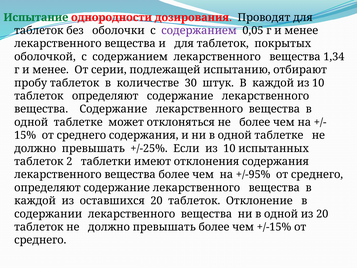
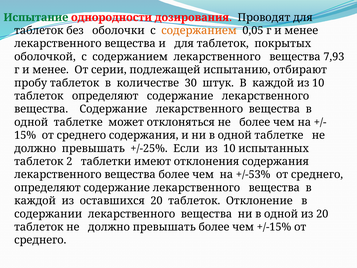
содержанием at (199, 31) colour: purple -> orange
1,34: 1,34 -> 7,93
+/-95%: +/-95% -> +/-53%
